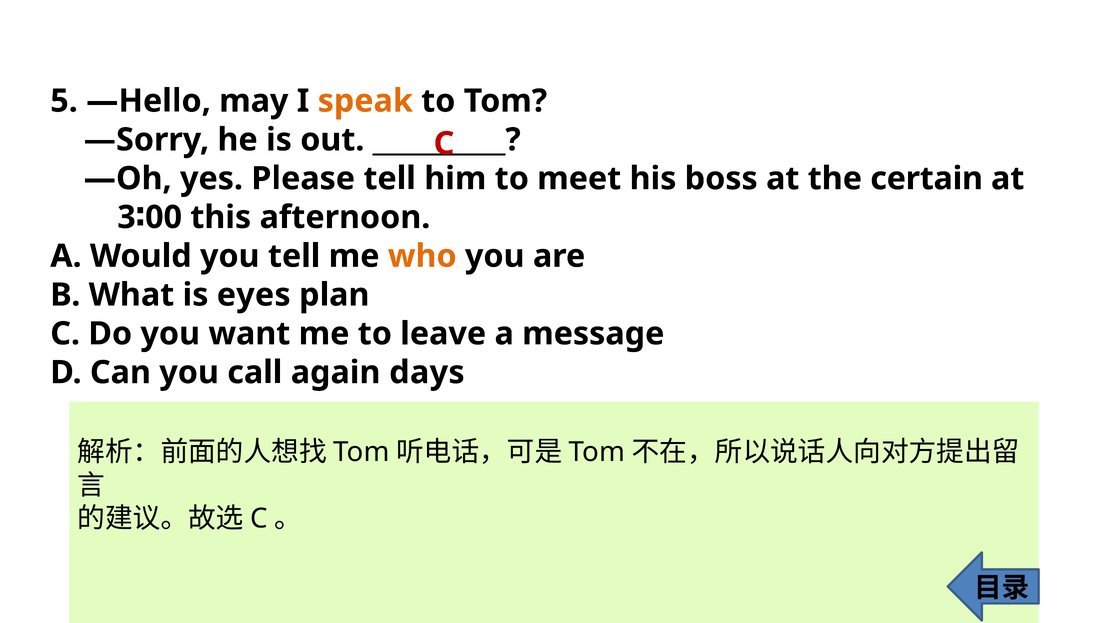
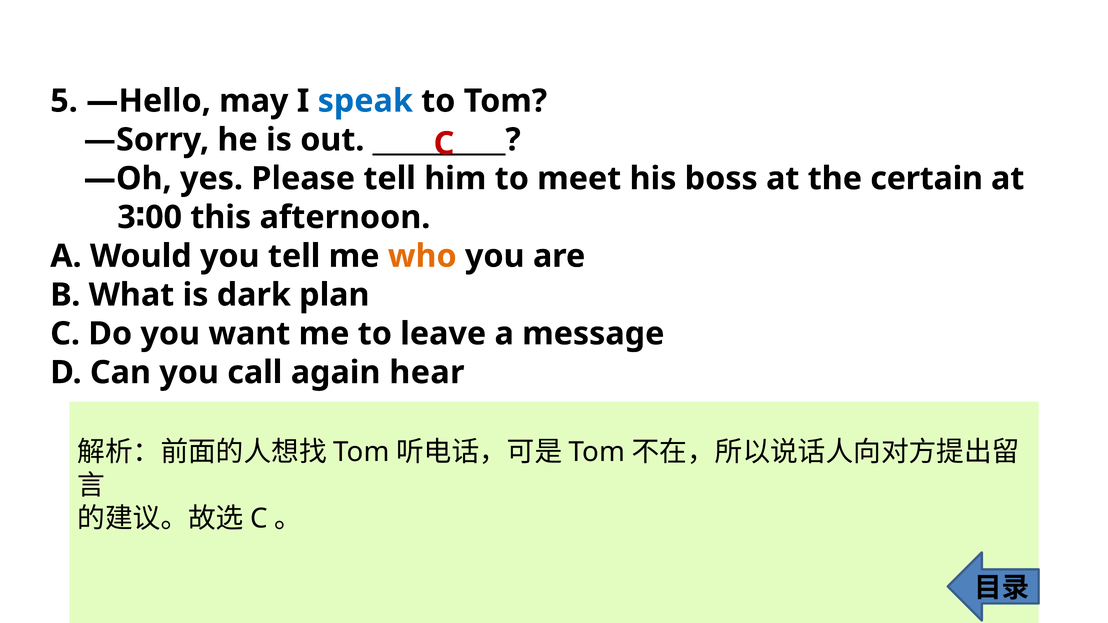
speak colour: orange -> blue
eyes: eyes -> dark
days: days -> hear
